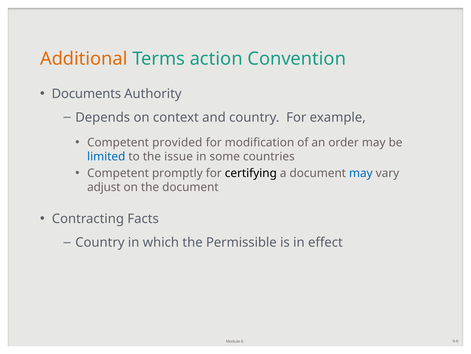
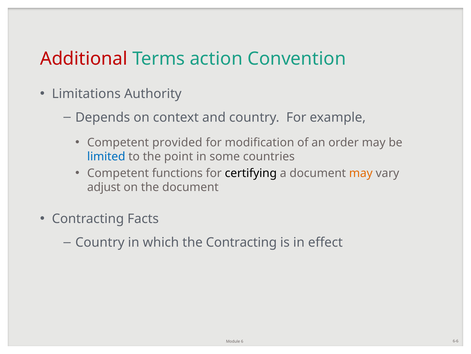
Additional colour: orange -> red
Documents: Documents -> Limitations
issue: issue -> point
promptly: promptly -> functions
may at (361, 173) colour: blue -> orange
the Permissible: Permissible -> Contracting
